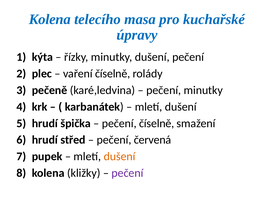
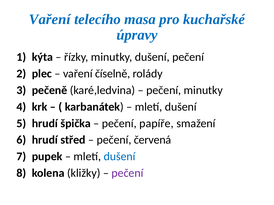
Kolena at (50, 19): Kolena -> Vaření
pečení číselně: číselně -> papíře
dušení at (120, 157) colour: orange -> blue
